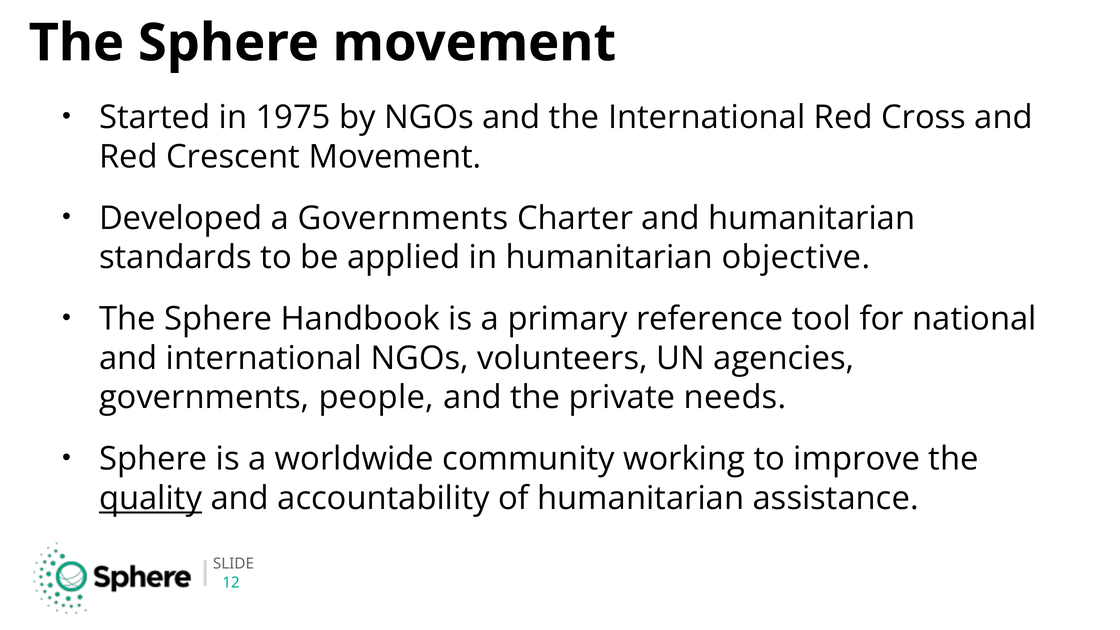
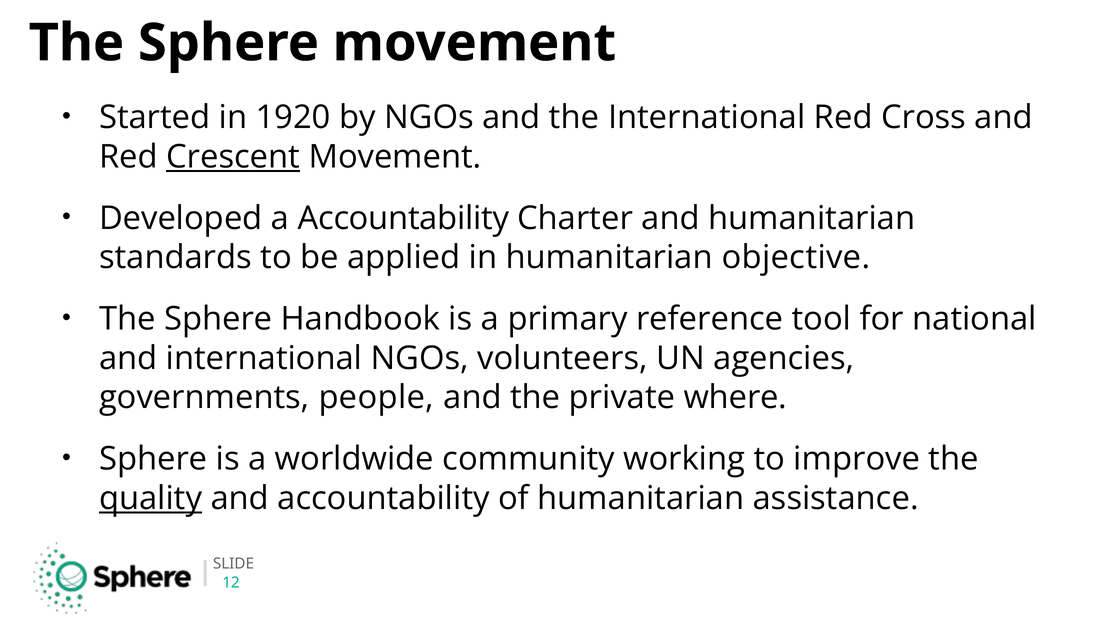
1975: 1975 -> 1920
Crescent underline: none -> present
a Governments: Governments -> Accountability
needs: needs -> where
